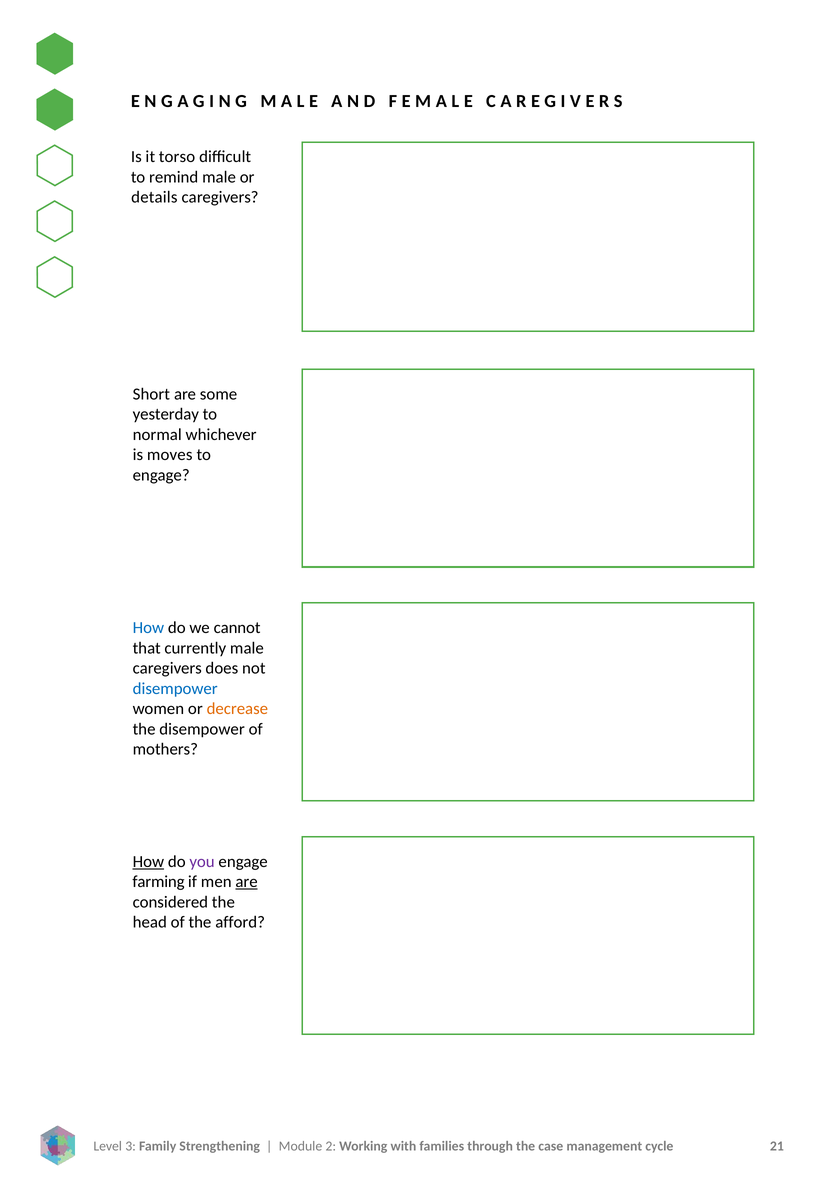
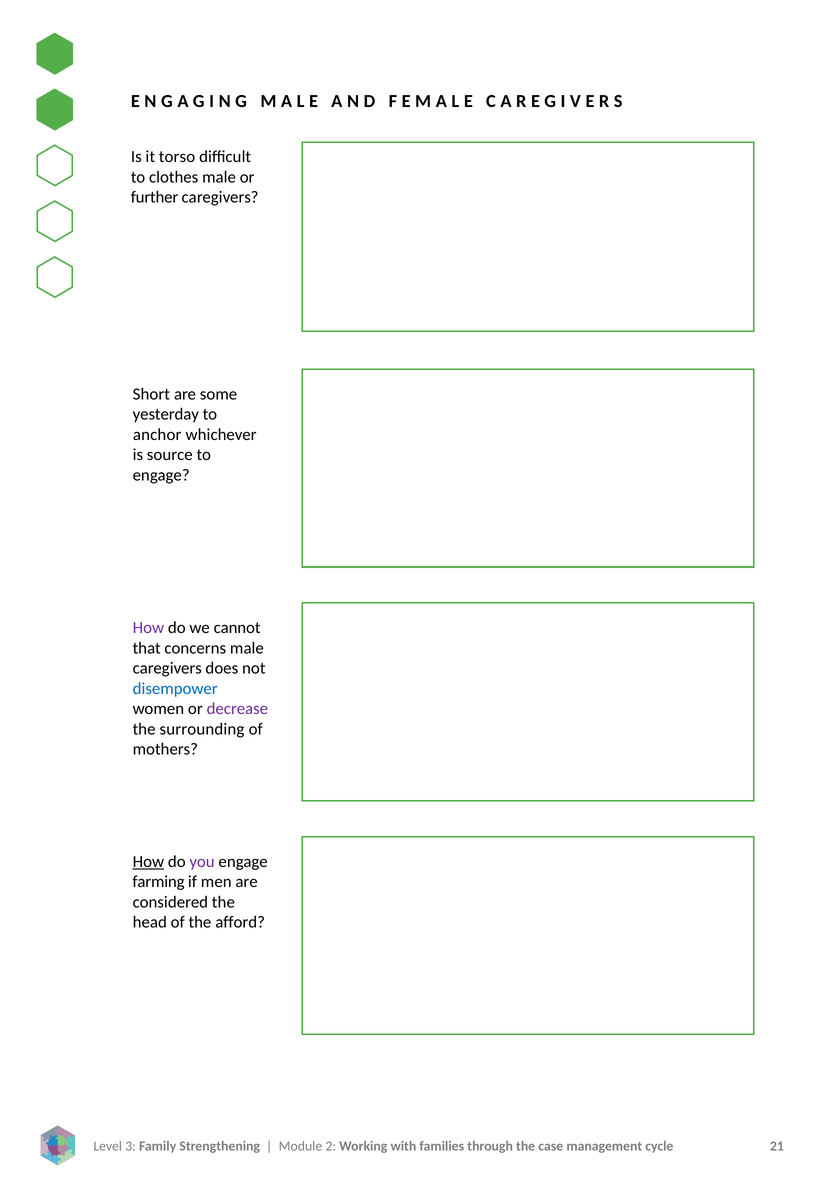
remind: remind -> clothes
details: details -> further
normal: normal -> anchor
moves: moves -> source
How at (148, 628) colour: blue -> purple
currently: currently -> concerns
decrease colour: orange -> purple
the disempower: disempower -> surrounding
are at (247, 881) underline: present -> none
